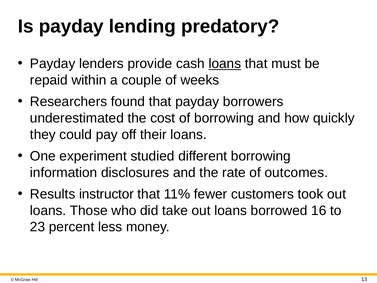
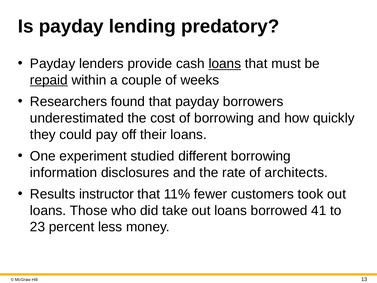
repaid underline: none -> present
outcomes: outcomes -> architects
16: 16 -> 41
